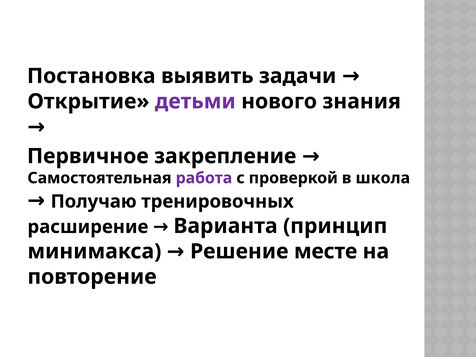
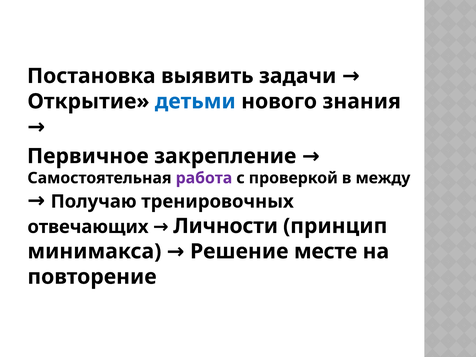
детьми colour: purple -> blue
школа: школа -> между
расширение: расширение -> отвечающих
Варианта: Варианта -> Личности
